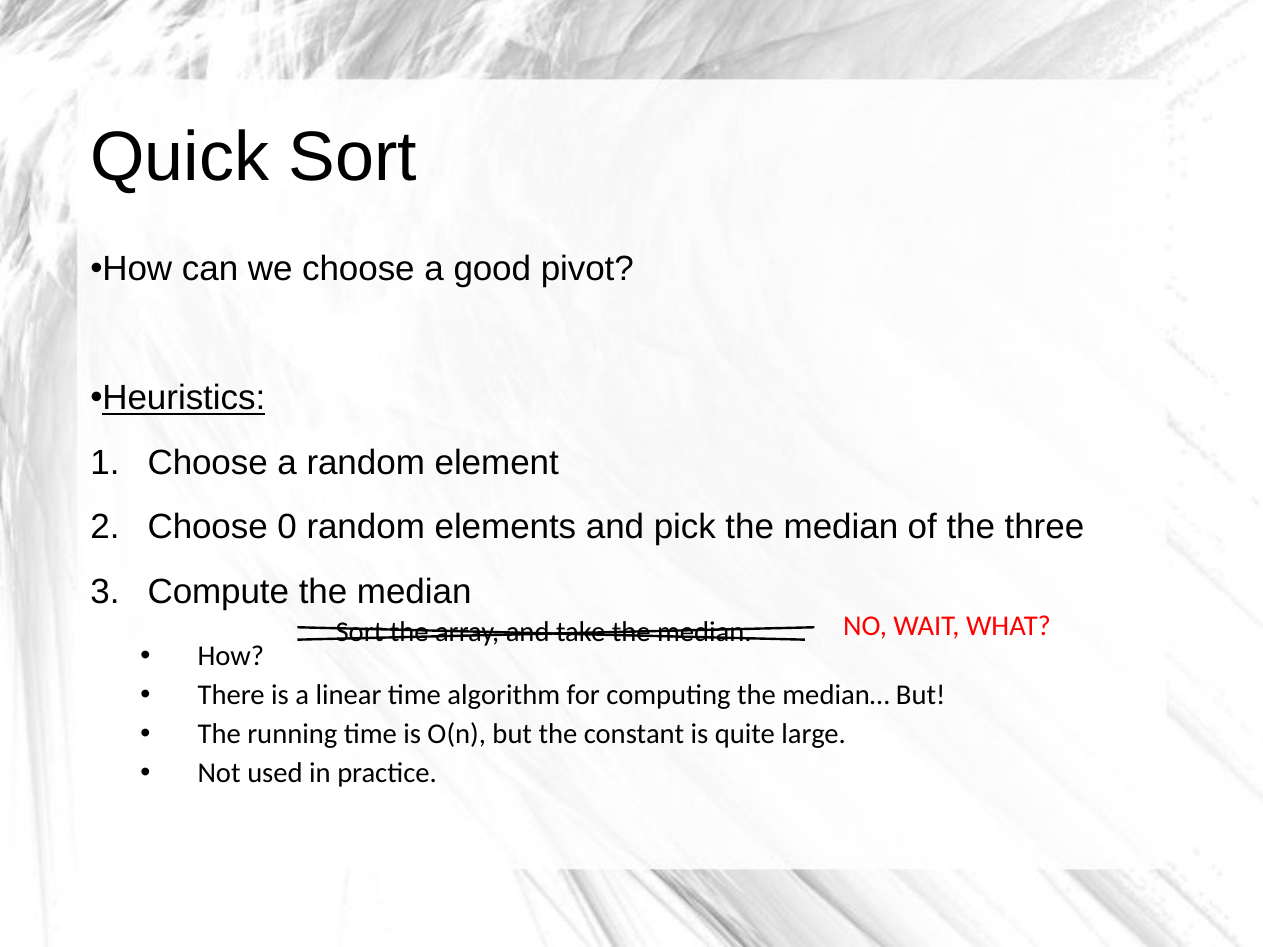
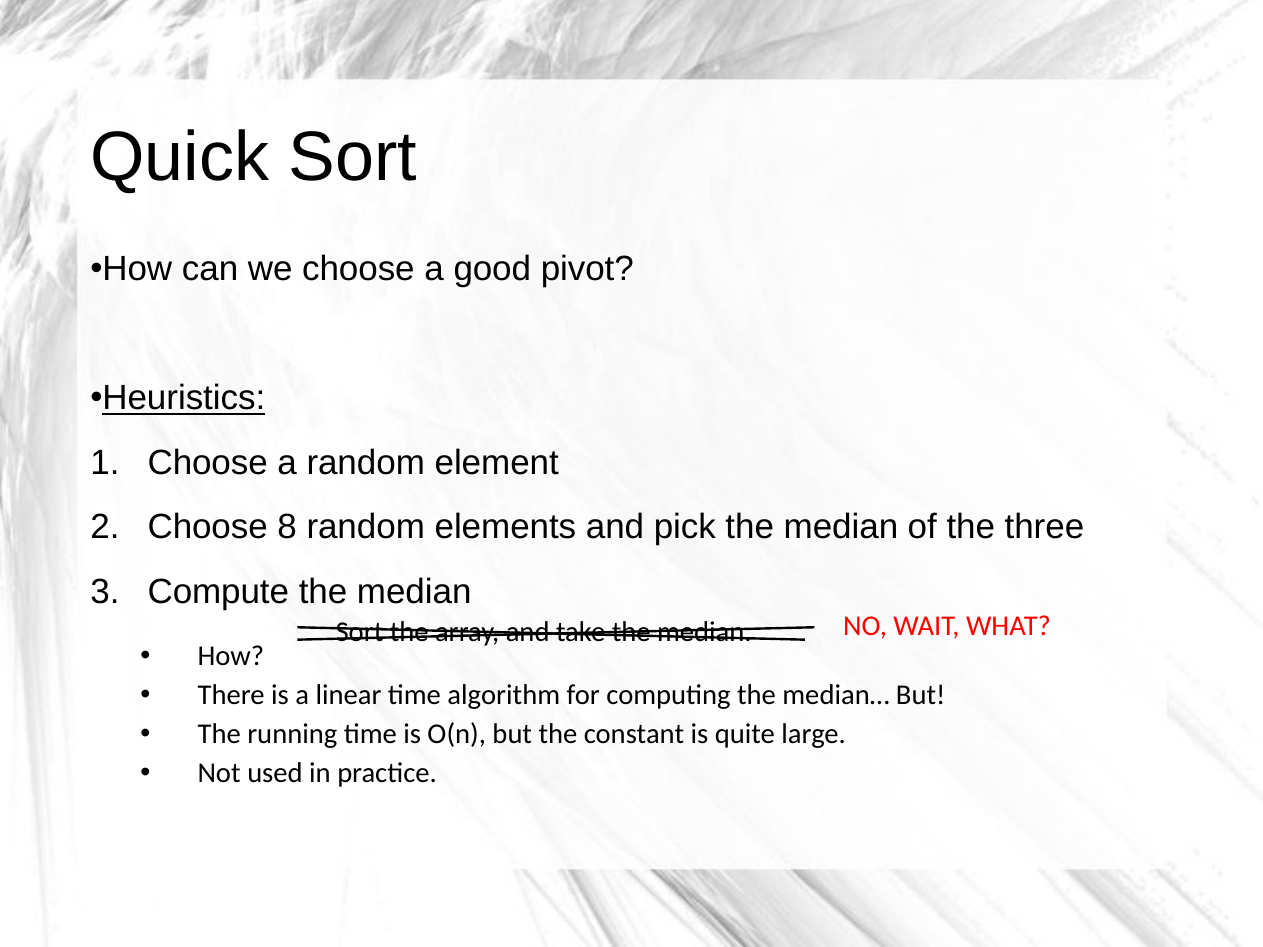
0: 0 -> 8
